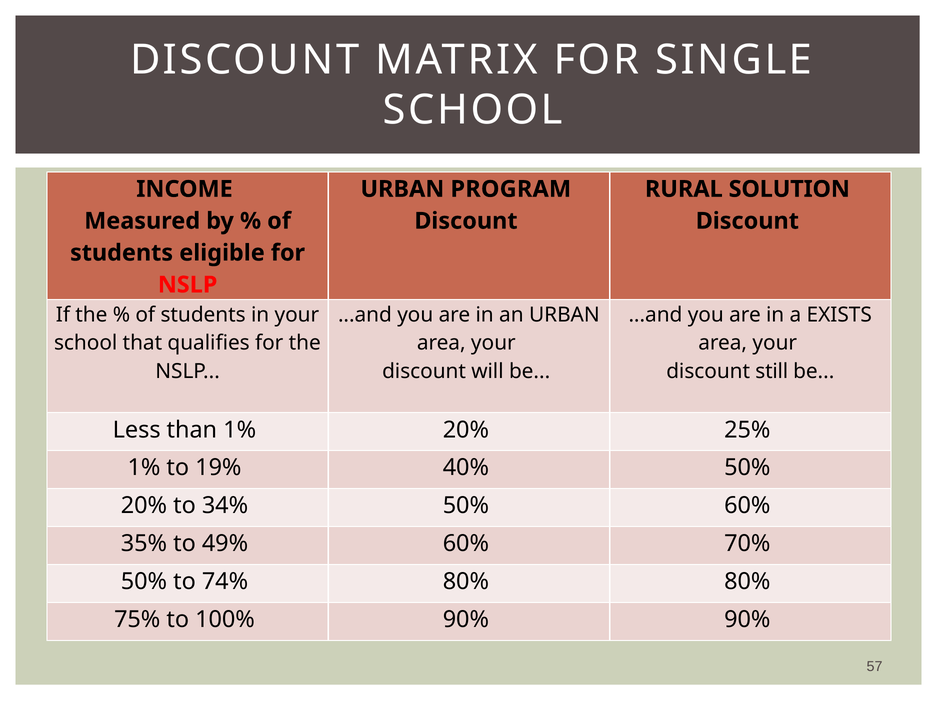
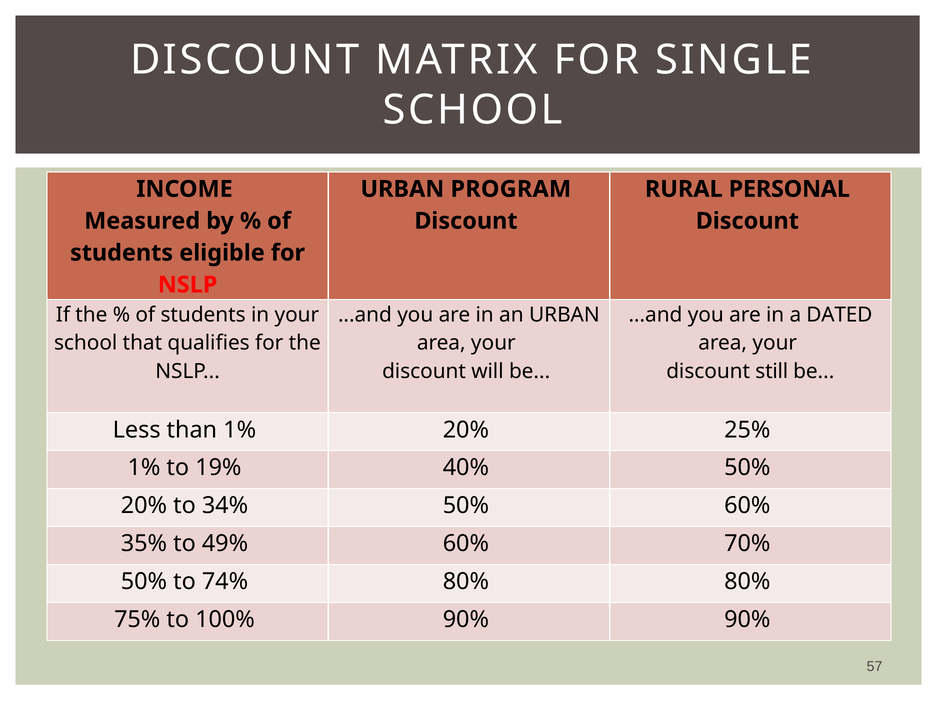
SOLUTION: SOLUTION -> PERSONAL
EXISTS: EXISTS -> DATED
